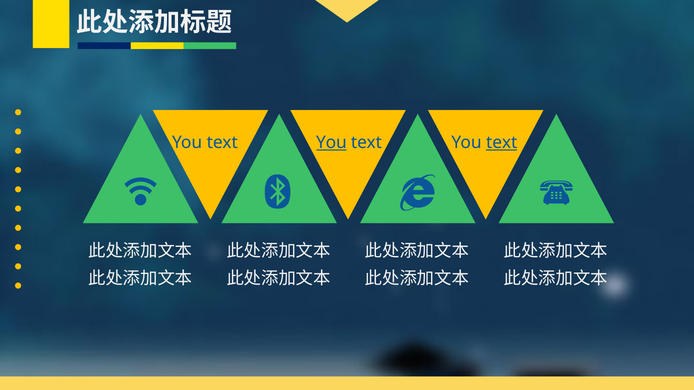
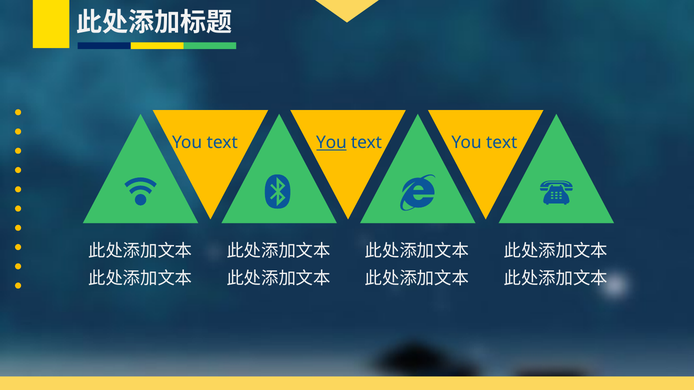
text at (502, 142) underline: present -> none
